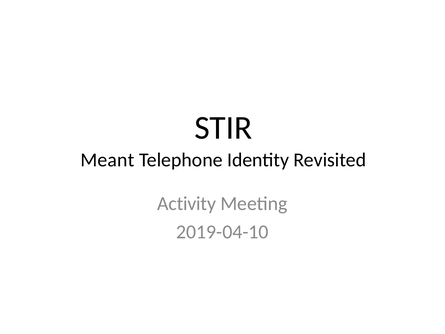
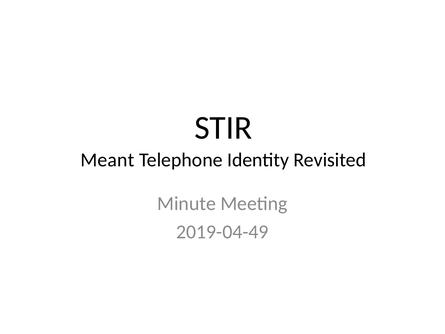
Activity: Activity -> Minute
2019-04-10: 2019-04-10 -> 2019-04-49
